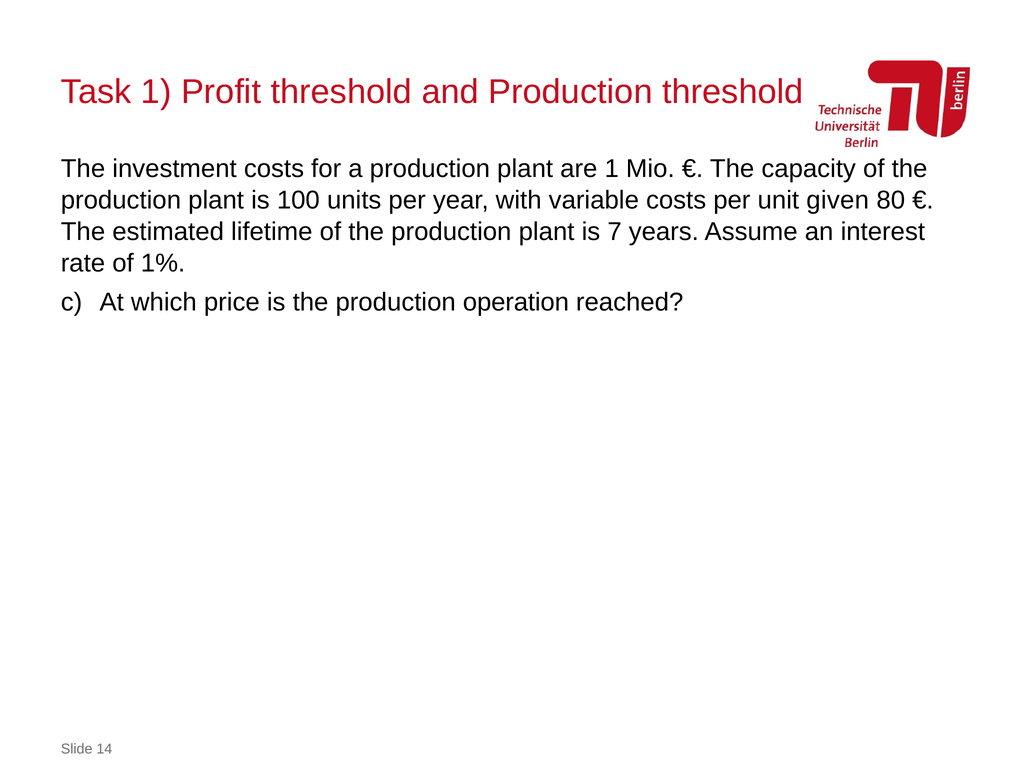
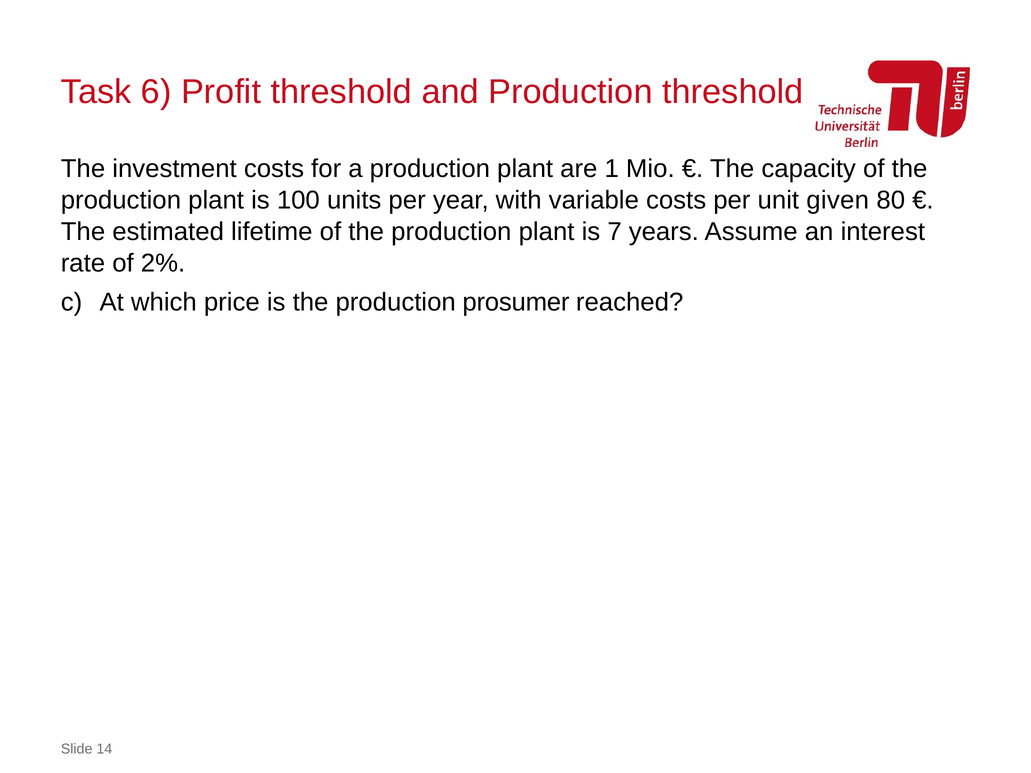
Task 1: 1 -> 6
1%: 1% -> 2%
operation: operation -> prosumer
